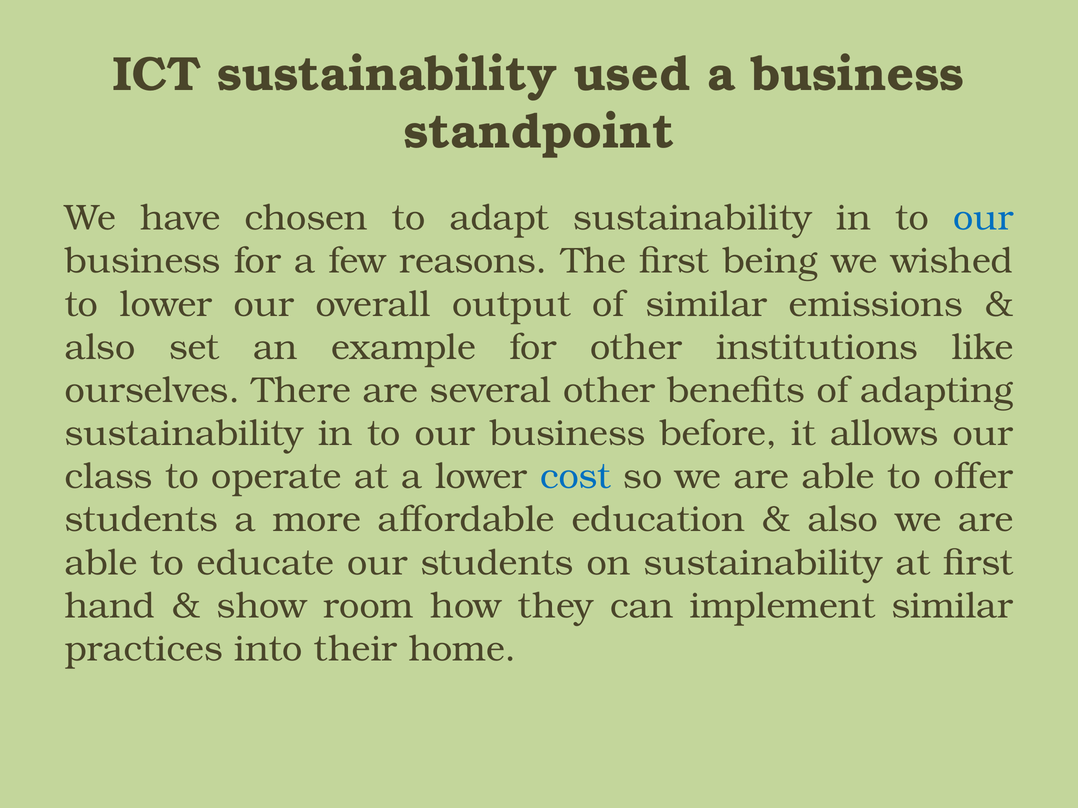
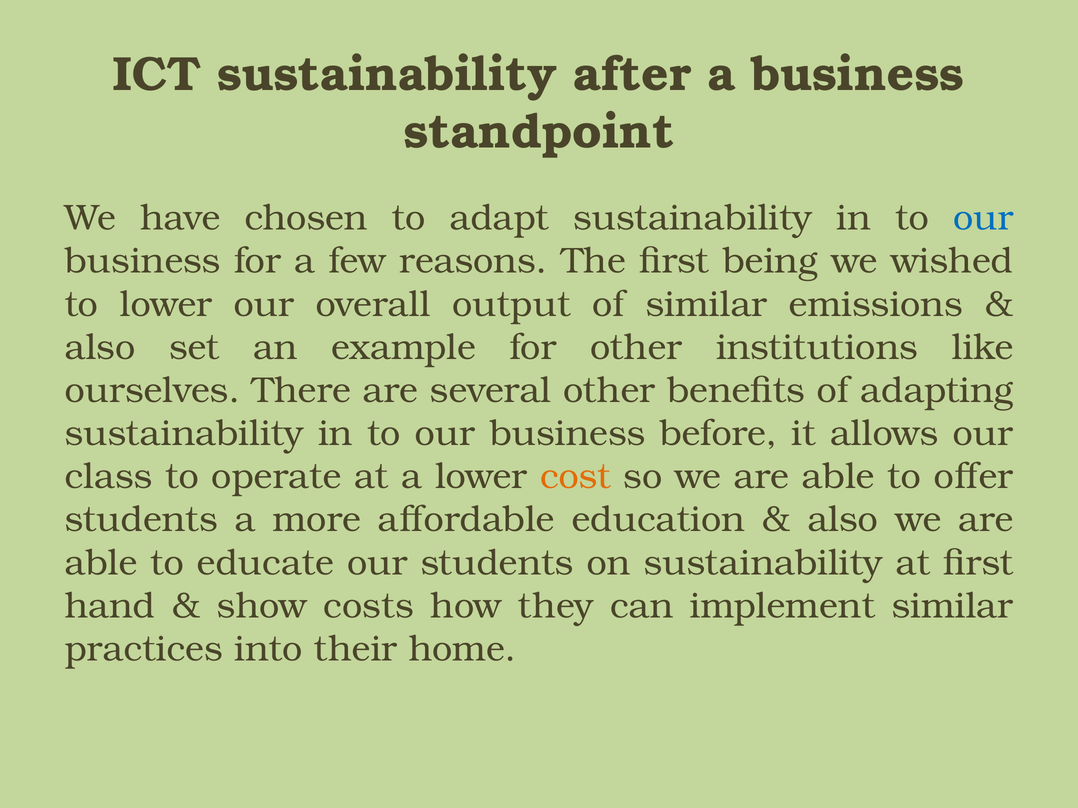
used: used -> after
cost colour: blue -> orange
room: room -> costs
